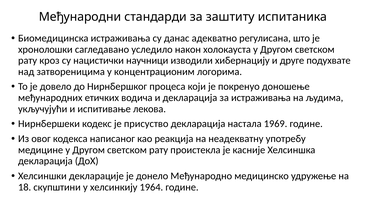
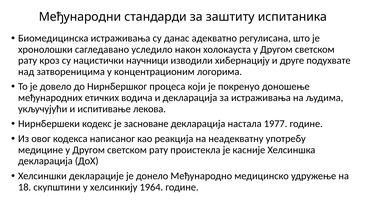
присуство: присуство -> засноване
1969: 1969 -> 1977
